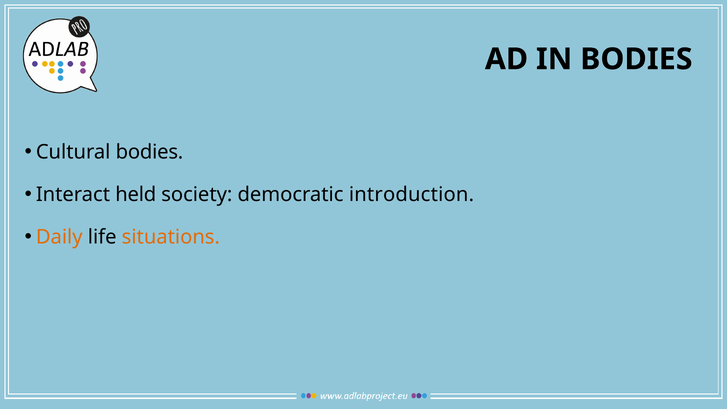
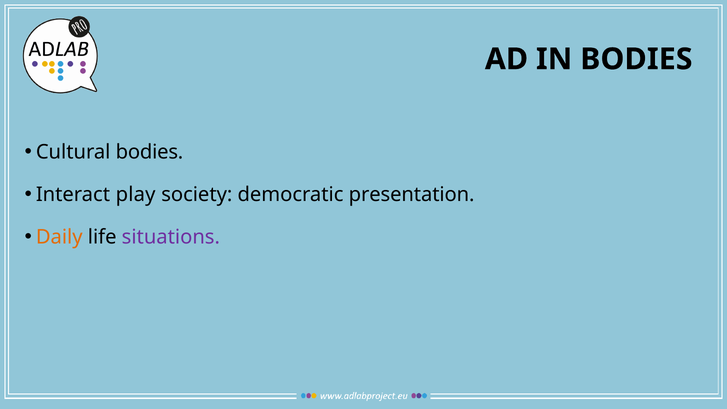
held: held -> play
introduction: introduction -> presentation
situations colour: orange -> purple
